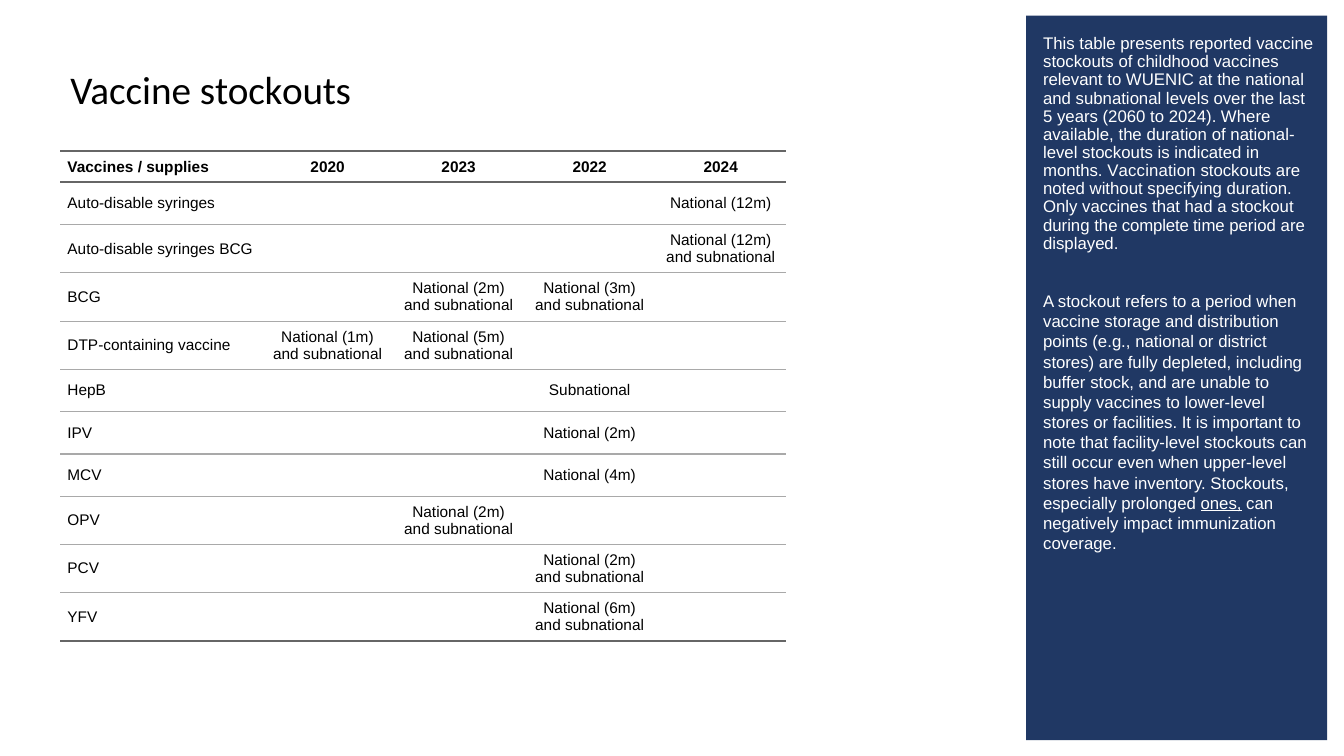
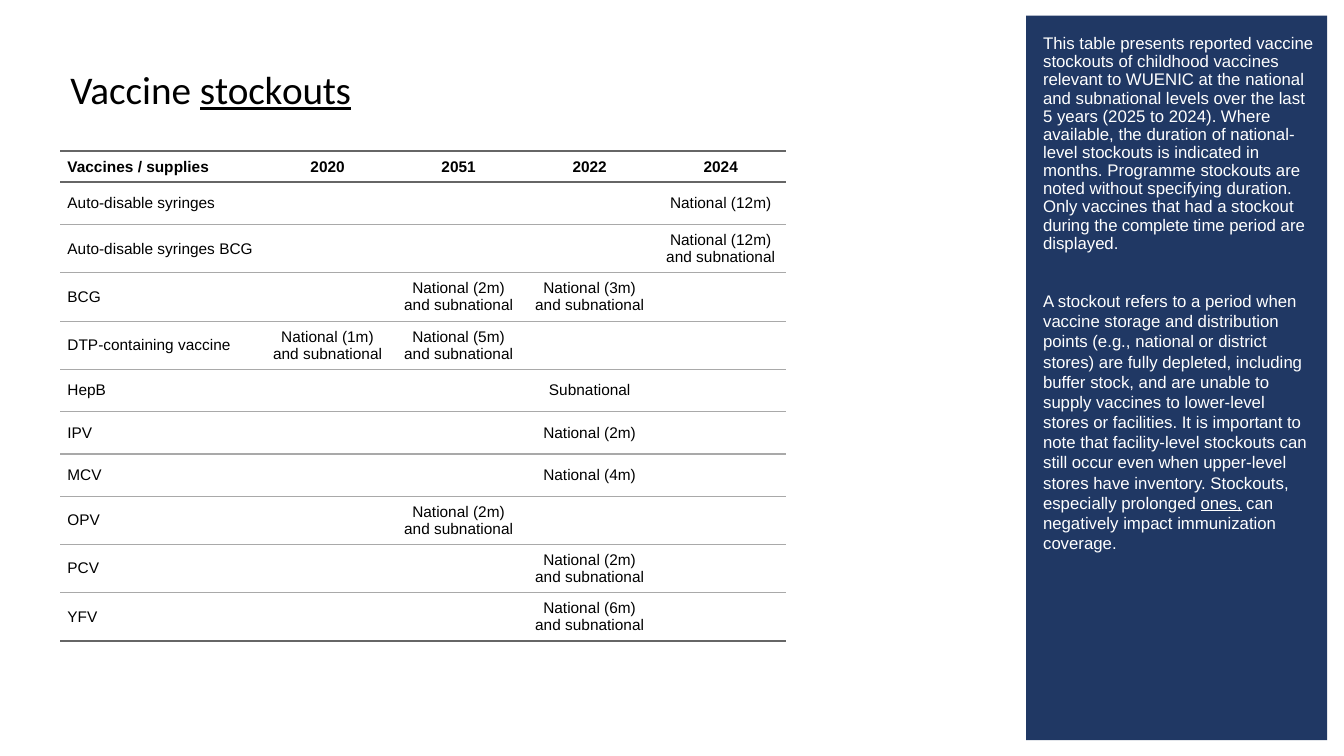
stockouts at (276, 92) underline: none -> present
2060: 2060 -> 2025
2023: 2023 -> 2051
Vaccination: Vaccination -> Programme
